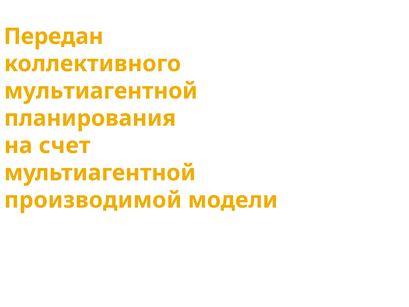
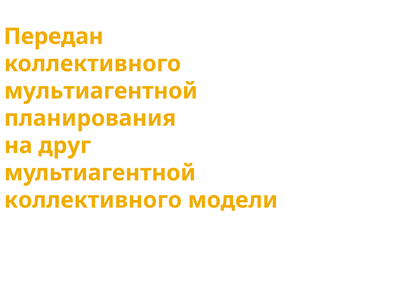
счет: счет -> друг
производимой at (93, 200): производимой -> коллективного
